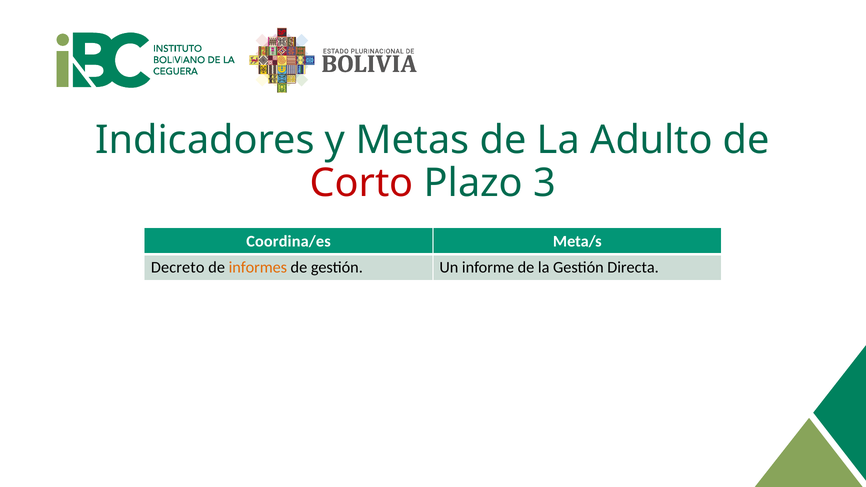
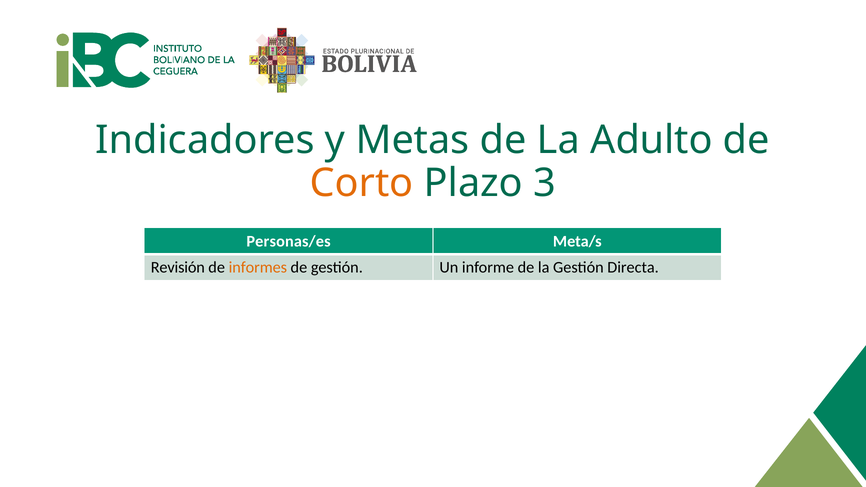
Corto colour: red -> orange
Coordina/es: Coordina/es -> Personas/es
Decreto: Decreto -> Revisión
